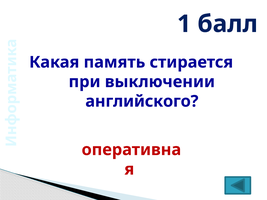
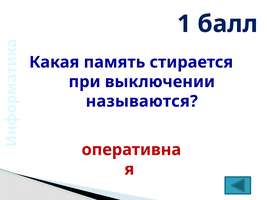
английского: английского -> называются
